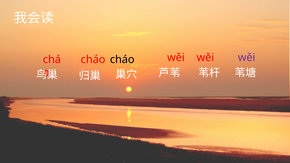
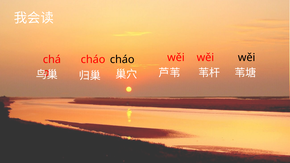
wěi at (247, 58) colour: purple -> black
